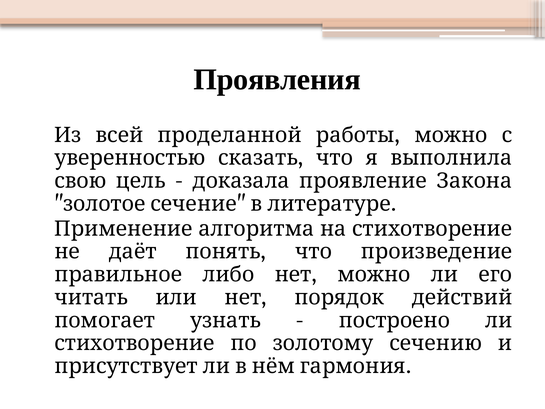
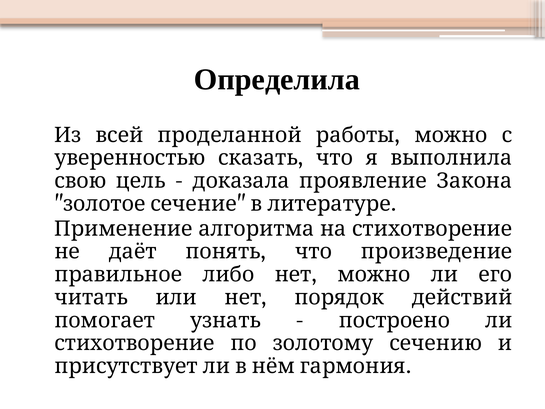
Проявления: Проявления -> Определила
